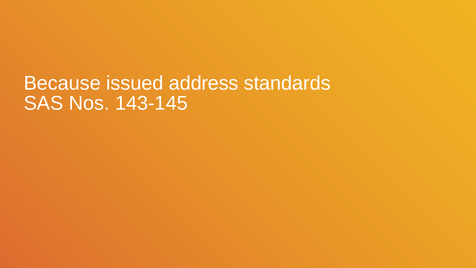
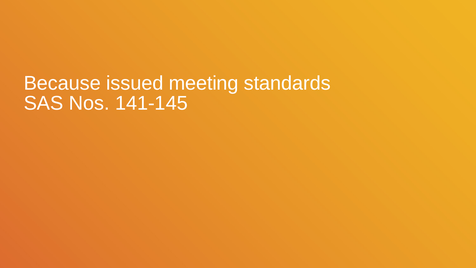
address: address -> meeting
143-145: 143-145 -> 141-145
